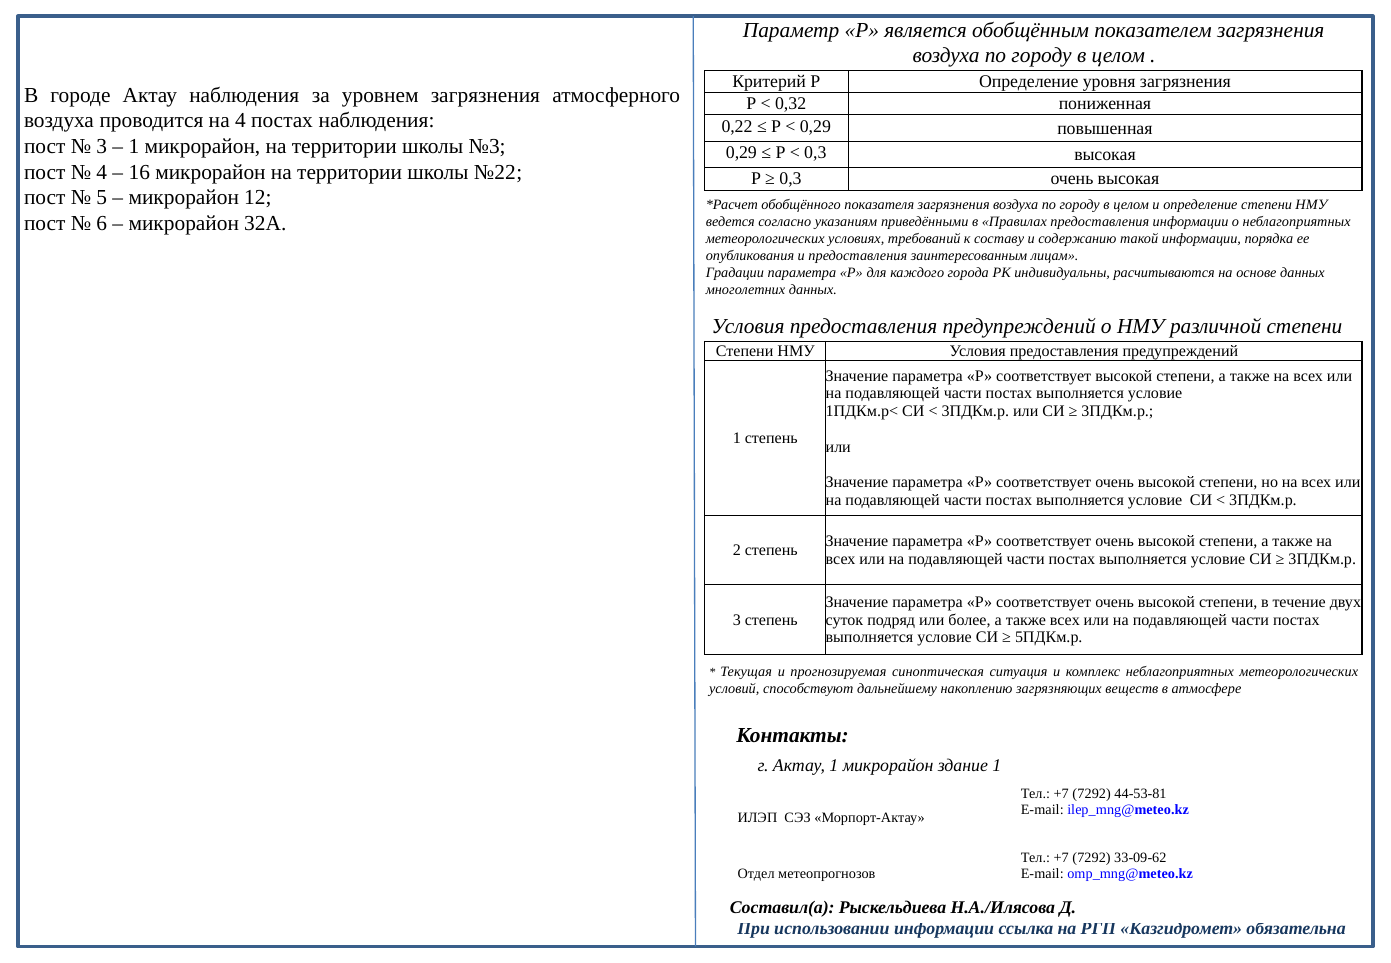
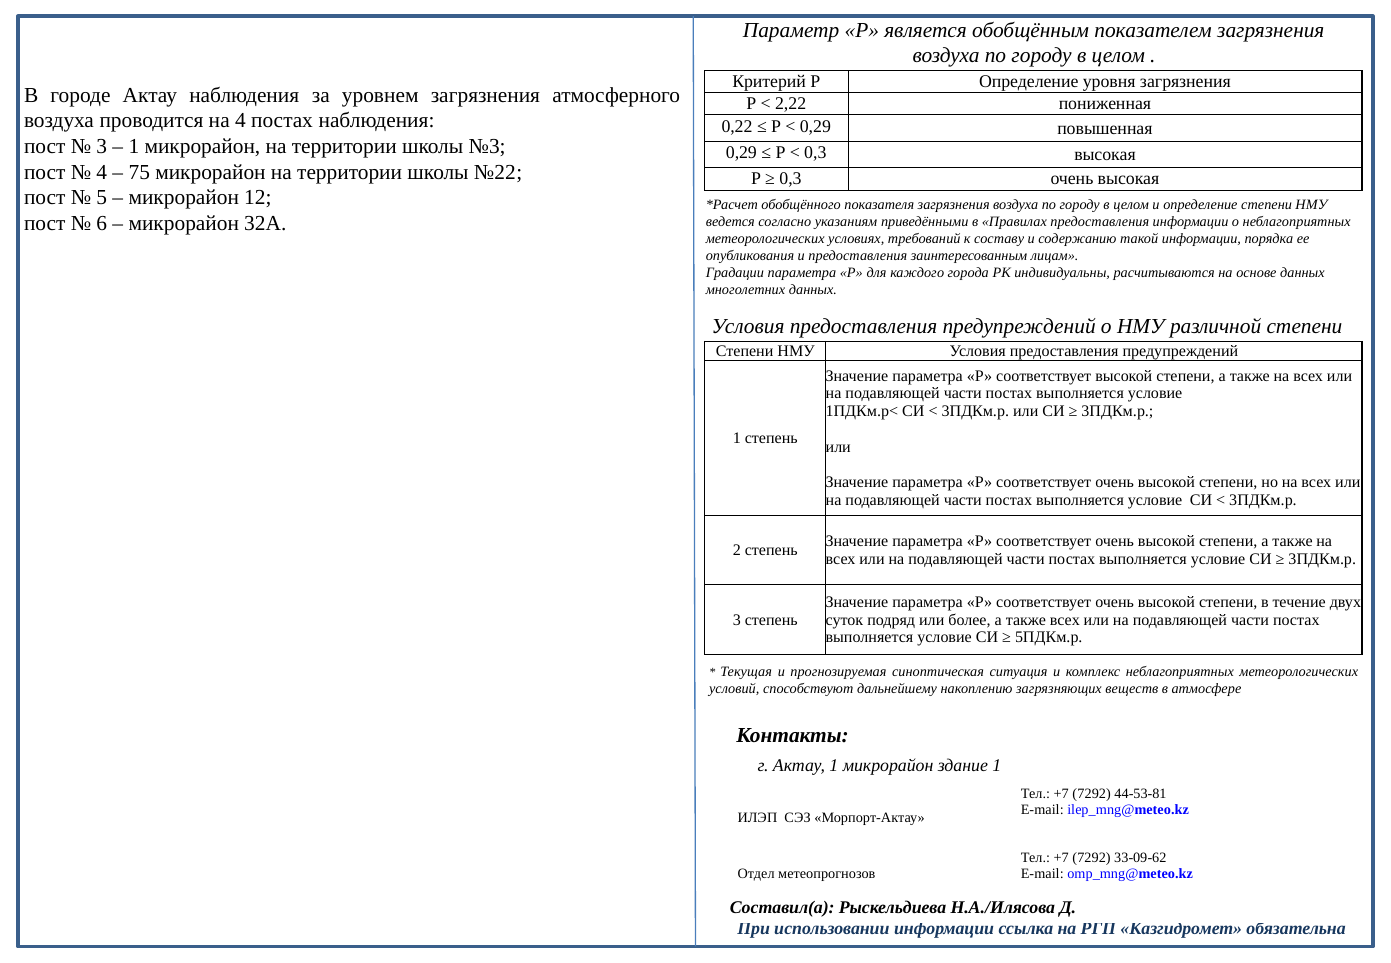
0,32: 0,32 -> 2,22
16: 16 -> 75
